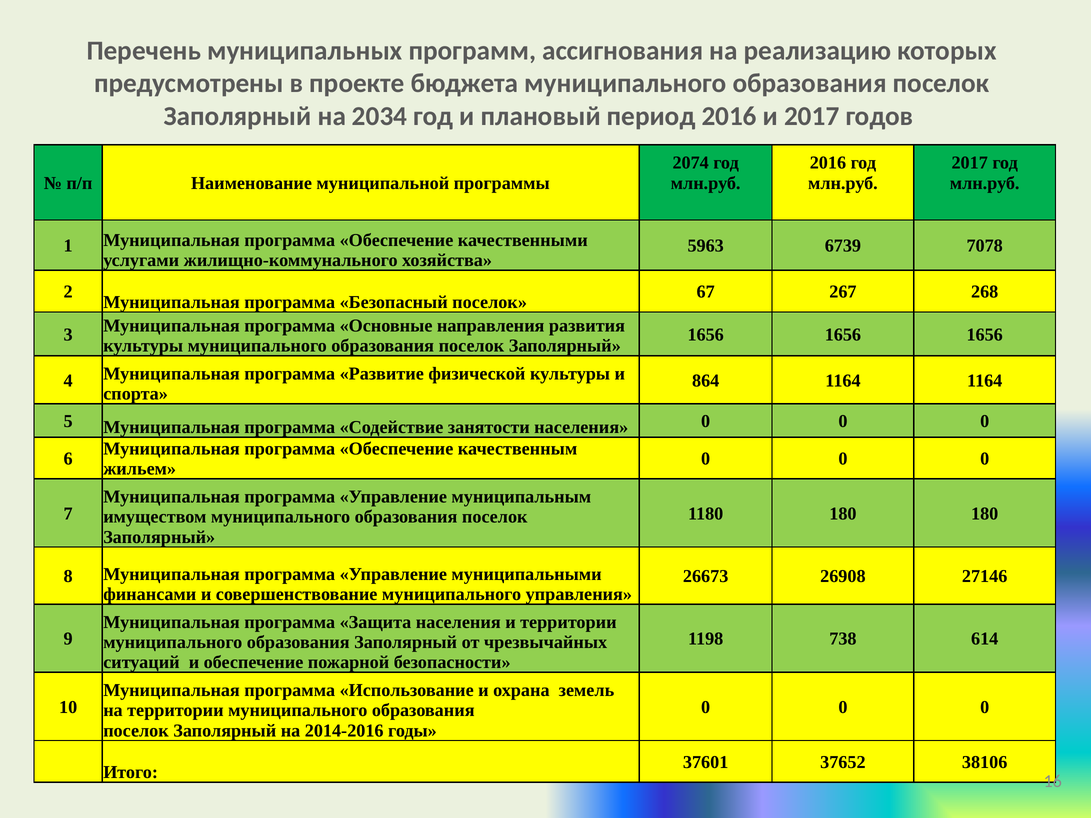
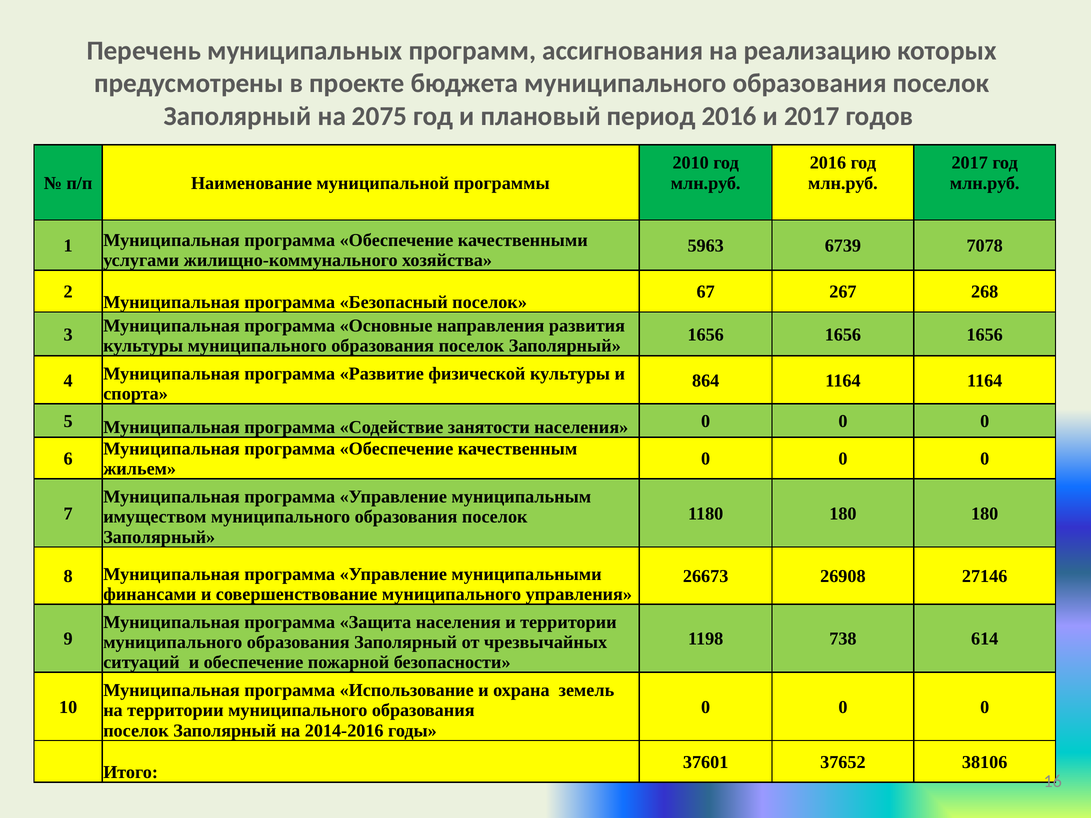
2034: 2034 -> 2075
2074: 2074 -> 2010
